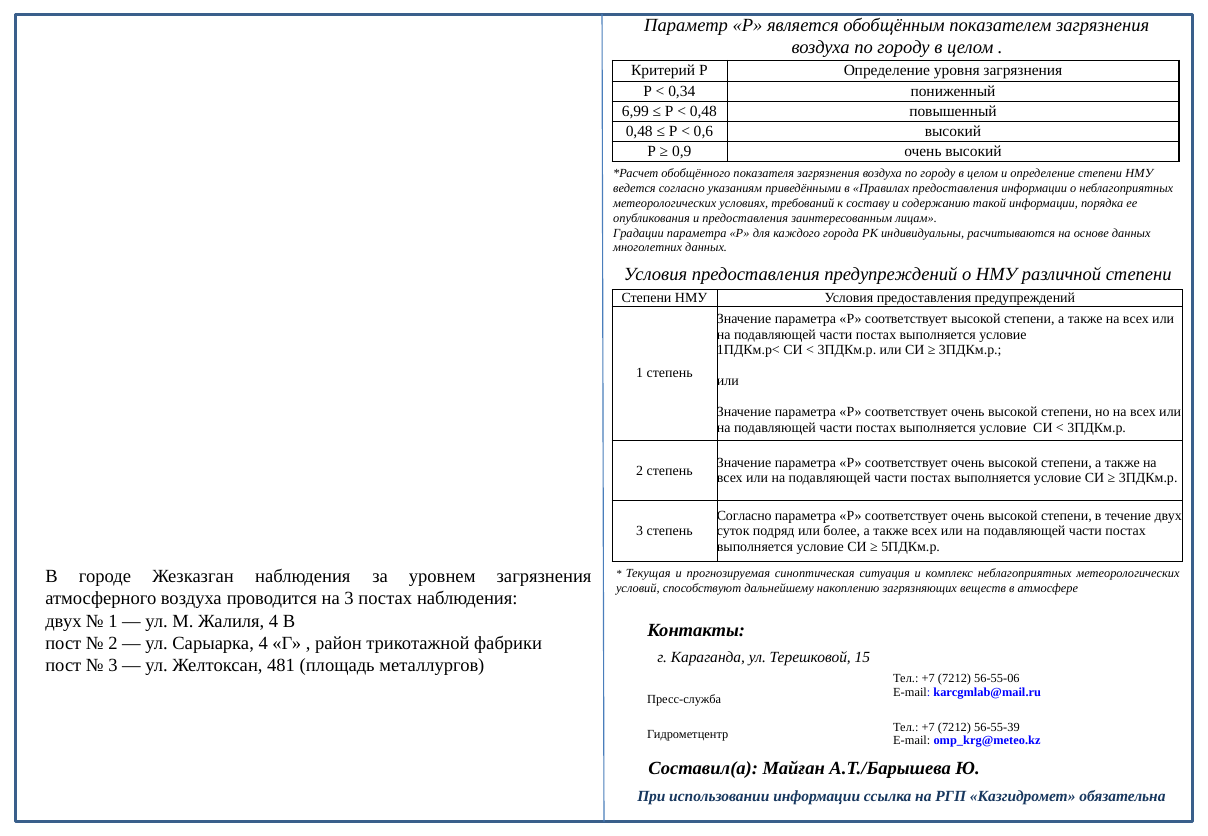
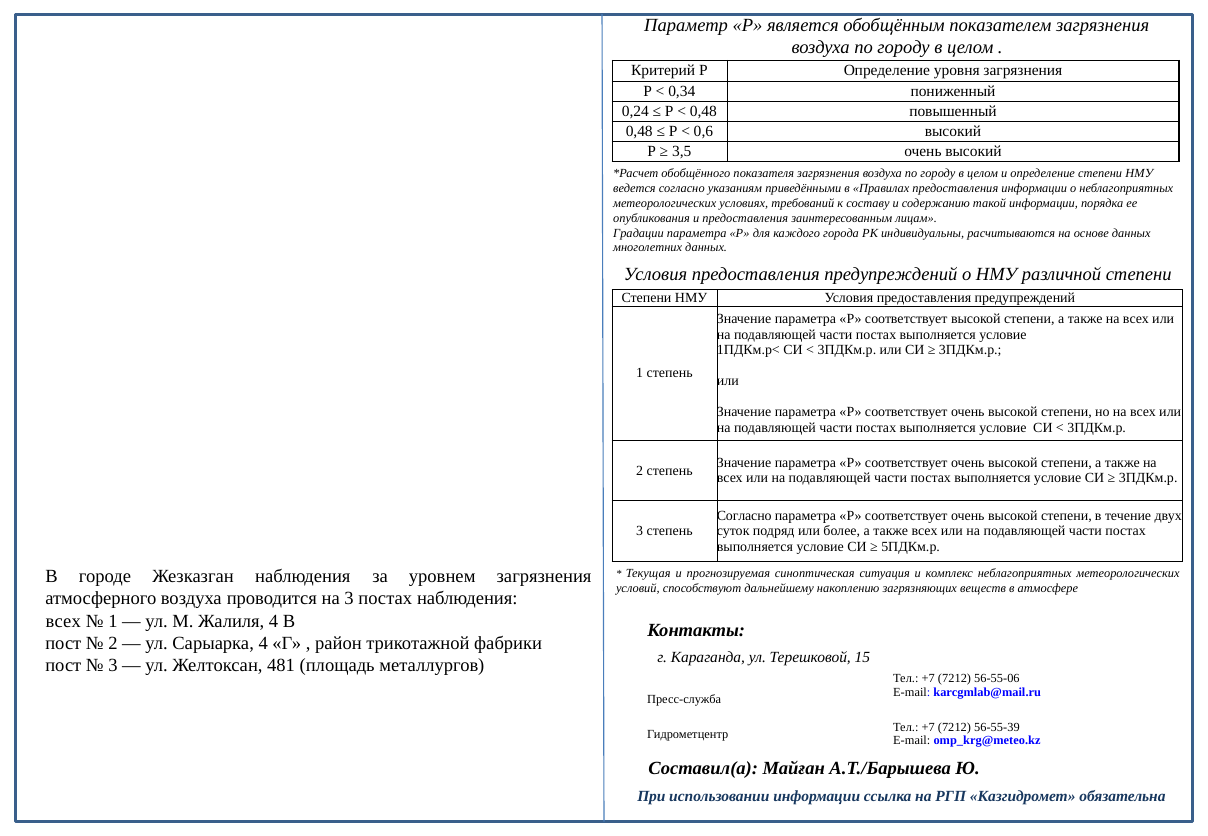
6,99: 6,99 -> 0,24
0,9: 0,9 -> 3,5
двух at (63, 621): двух -> всех
